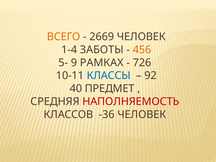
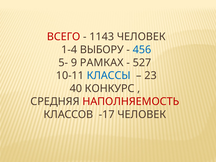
ВСЕГО colour: orange -> red
2669: 2669 -> 1143
ЗАБОТЫ: ЗАБОТЫ -> ВЫБОРУ
456 colour: orange -> blue
726: 726 -> 527
92: 92 -> 23
ПРЕДМЕТ: ПРЕДМЕТ -> КОНКУРС
-36: -36 -> -17
